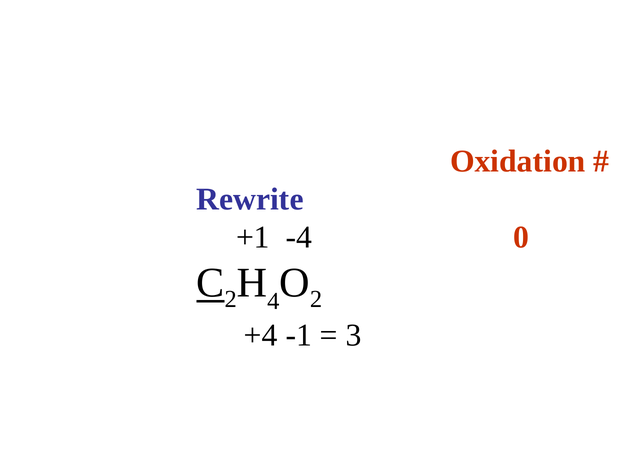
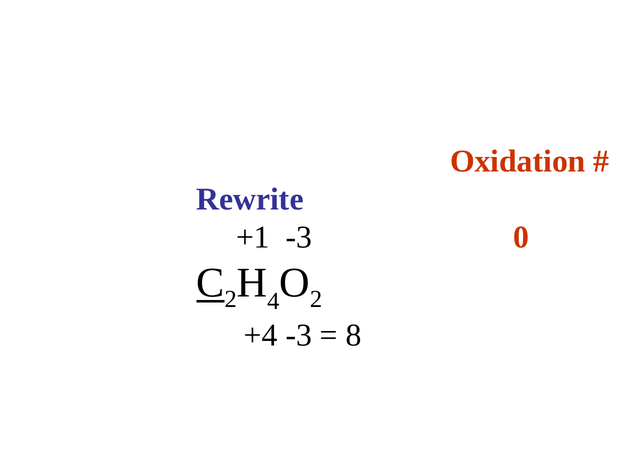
+1 -4: -4 -> -3
+4 -1: -1 -> -3
3: 3 -> 8
